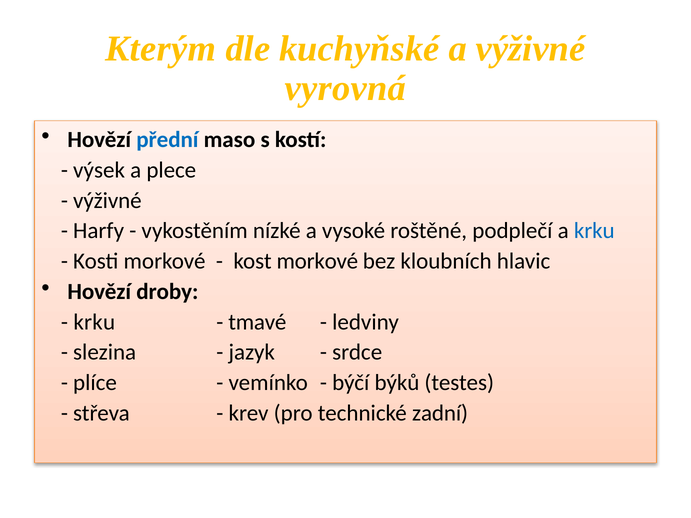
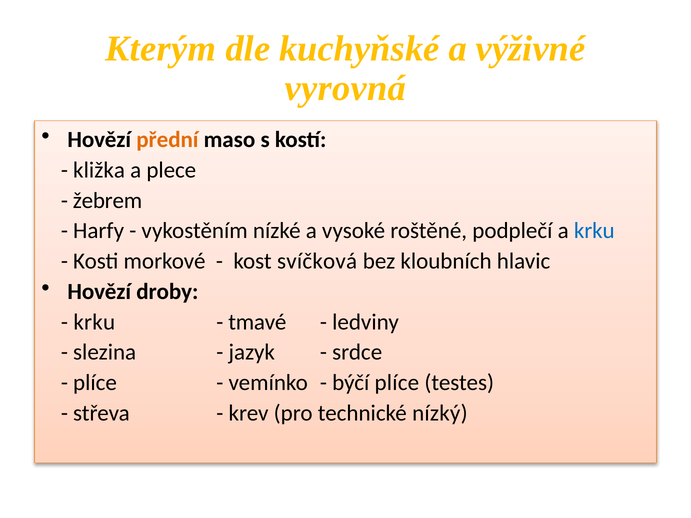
přední colour: blue -> orange
výsek: výsek -> kližka
výživné at (107, 201): výživné -> žebrem
kost morkové: morkové -> svíčková
býčí býků: býků -> plíce
zadní: zadní -> nízký
